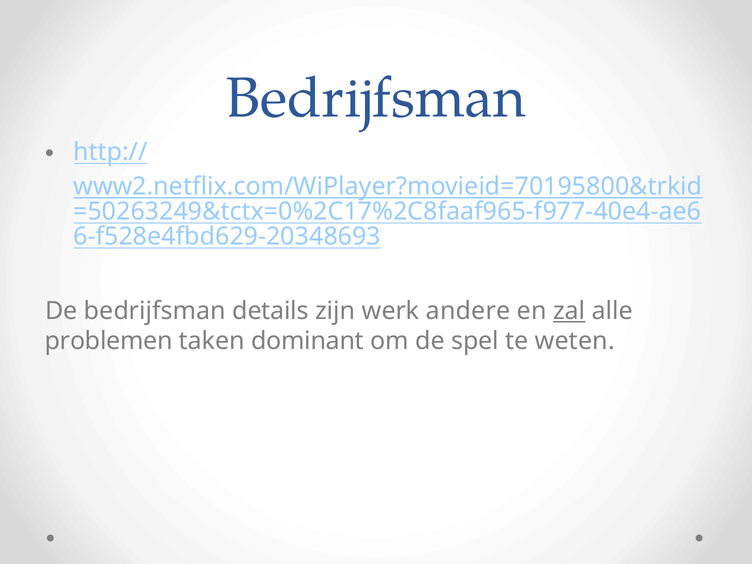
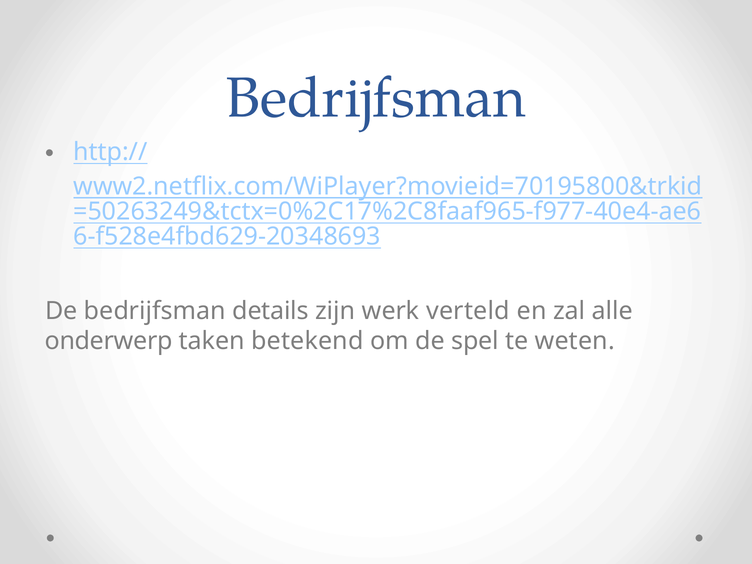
andere: andere -> verteld
zal underline: present -> none
problemen: problemen -> onderwerp
dominant: dominant -> betekend
